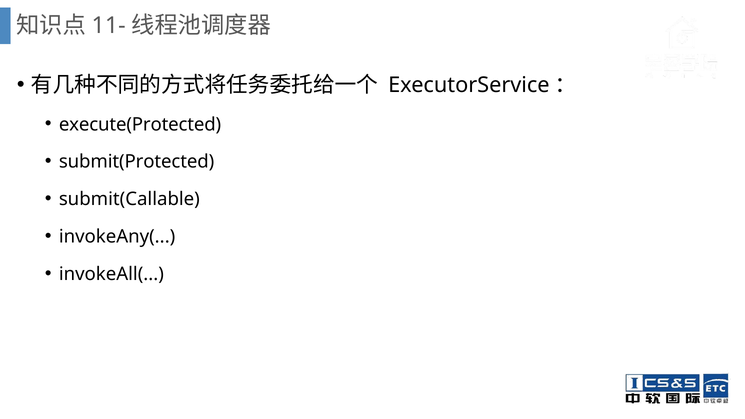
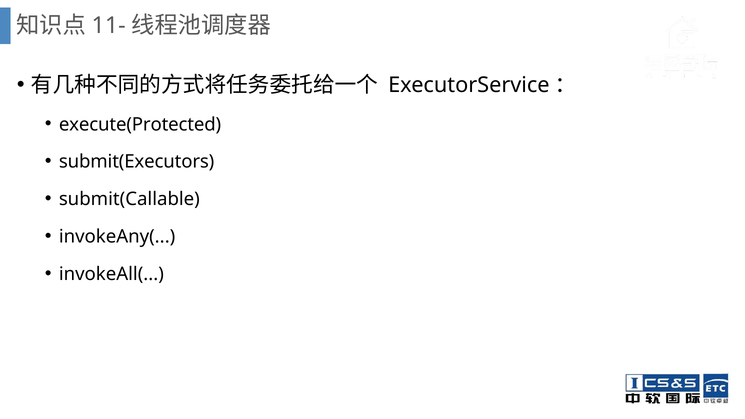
submit(Protected: submit(Protected -> submit(Executors
